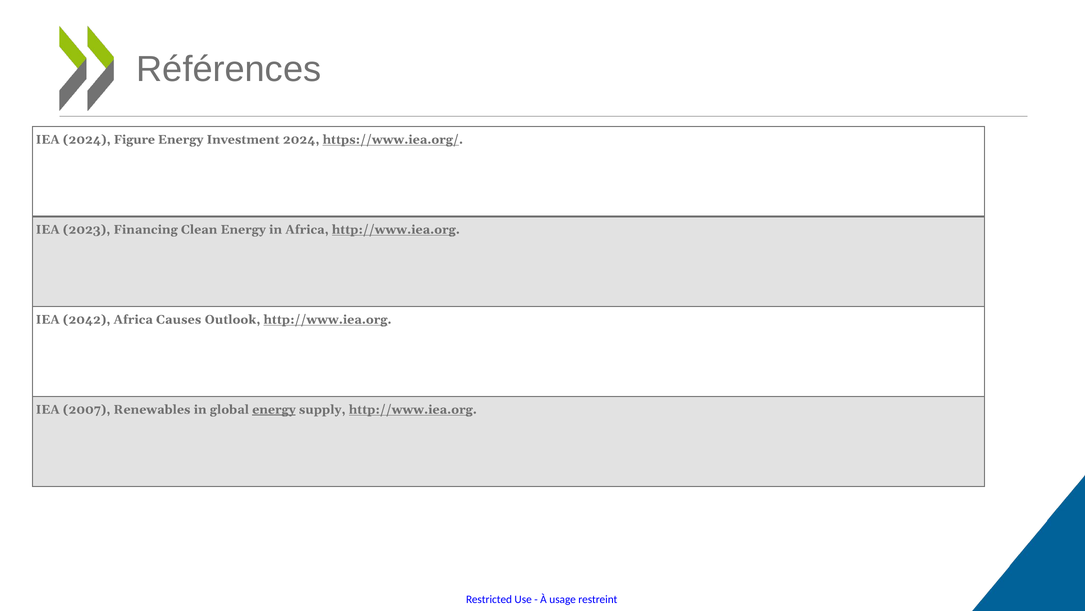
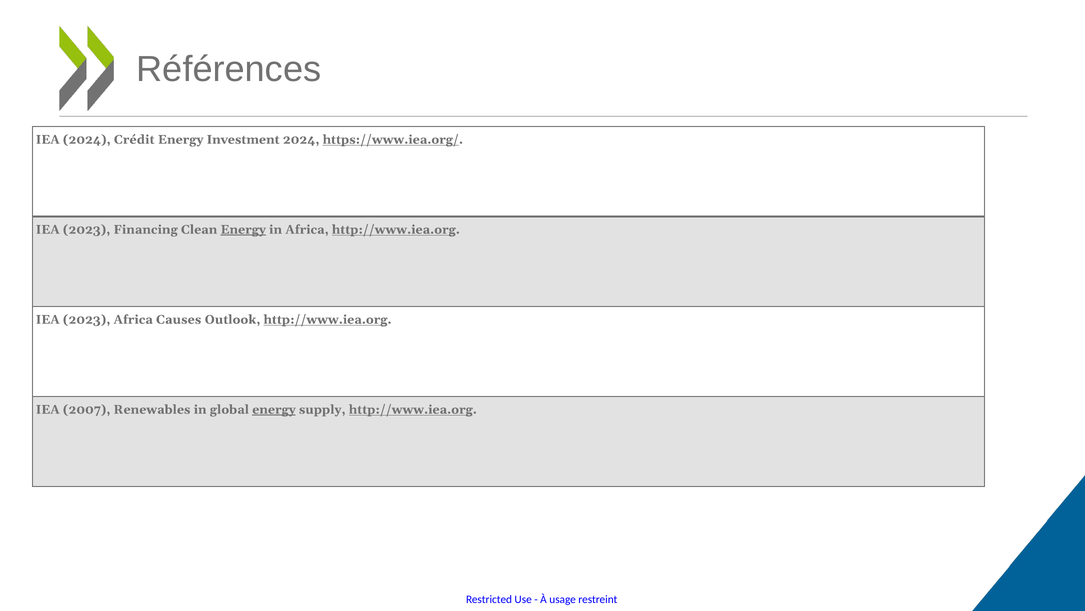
Figure: Figure -> Crédit
Energy at (243, 229) underline: none -> present
2042 at (87, 319): 2042 -> 2023
